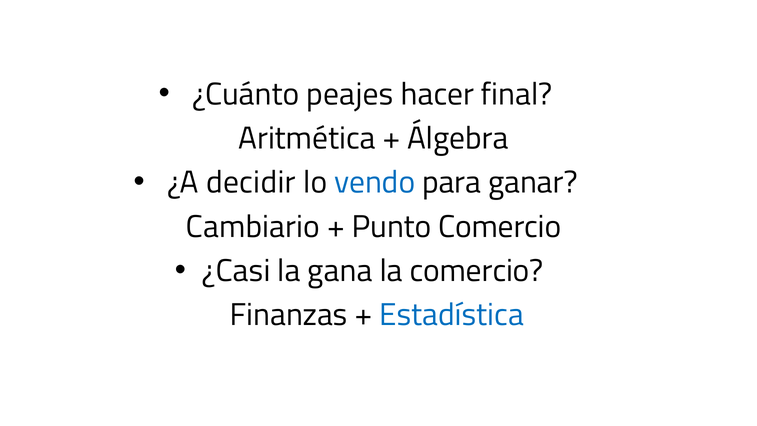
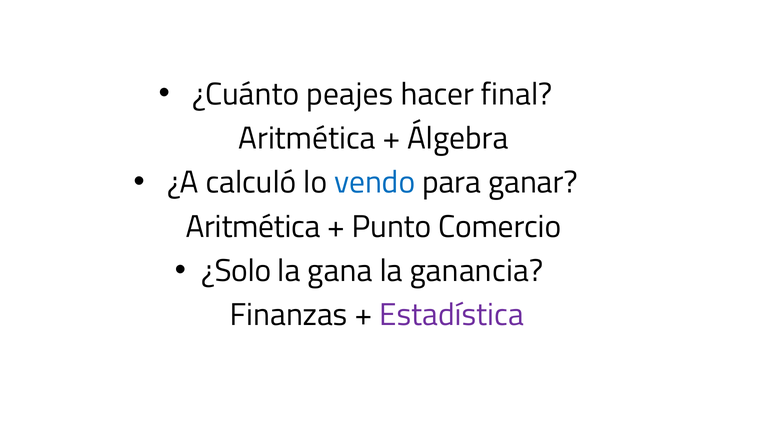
decidir: decidir -> calculó
Cambiario at (253, 227): Cambiario -> Aritmética
¿Casi: ¿Casi -> ¿Solo
la comercio: comercio -> ganancia
Estadística colour: blue -> purple
